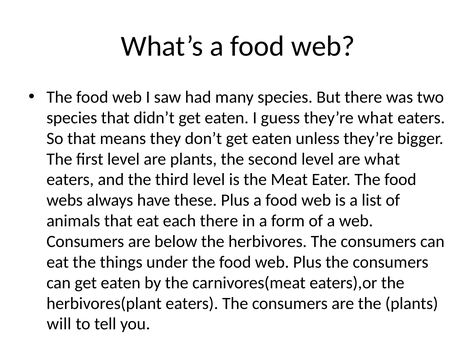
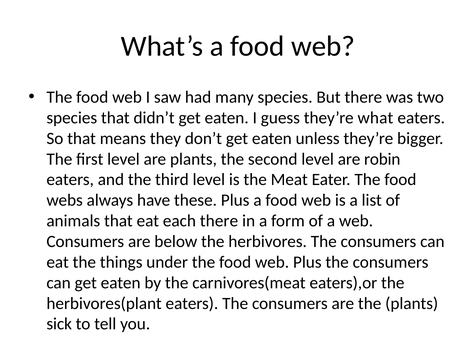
are what: what -> robin
will: will -> sick
